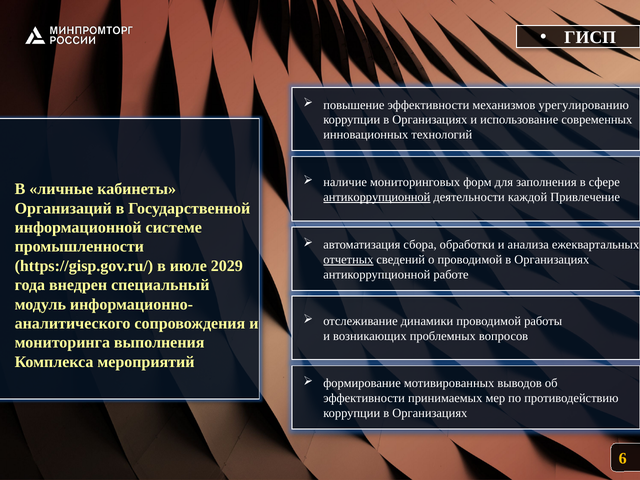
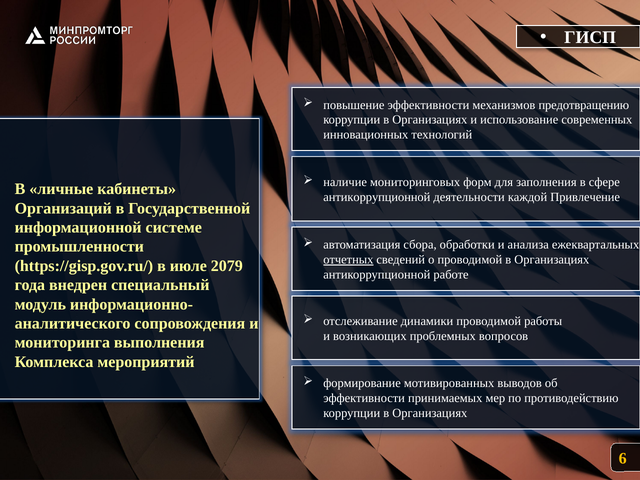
урегулированию: урегулированию -> предотвращению
антикоррупционной at (377, 197) underline: present -> none
2029: 2029 -> 2079
